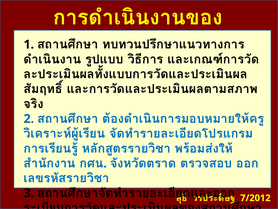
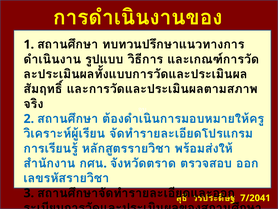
7/2012: 7/2012 -> 7/2041
